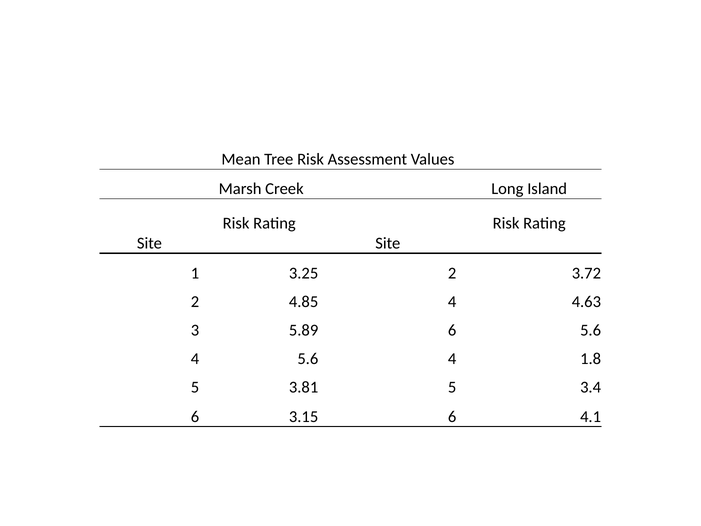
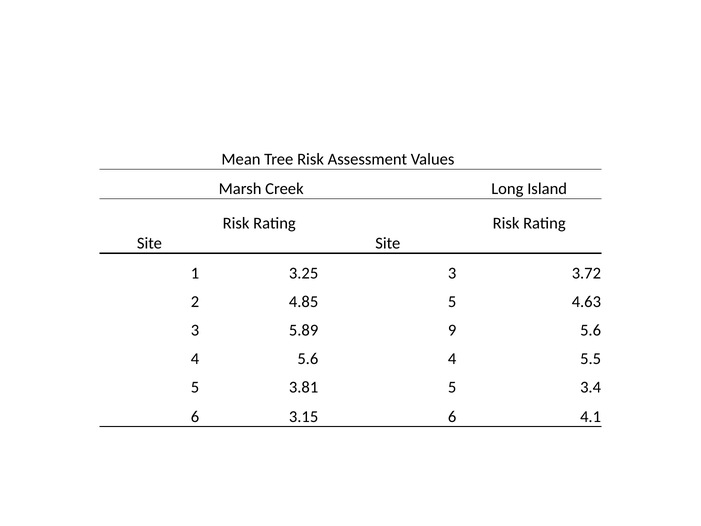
3.25 2: 2 -> 3
4.85 4: 4 -> 5
5.89 6: 6 -> 9
1.8: 1.8 -> 5.5
